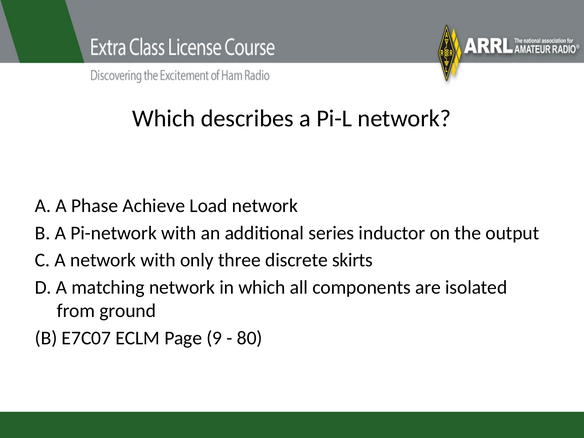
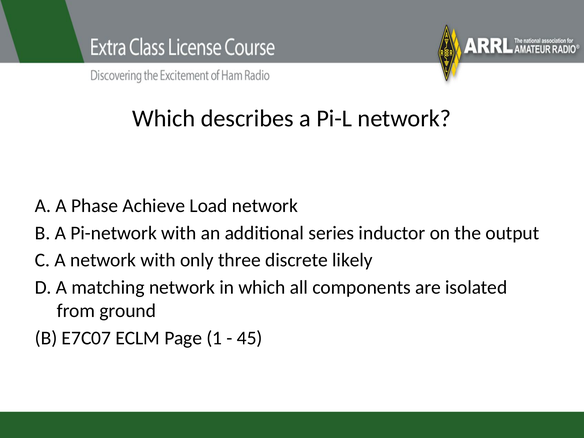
skirts: skirts -> likely
9: 9 -> 1
80: 80 -> 45
